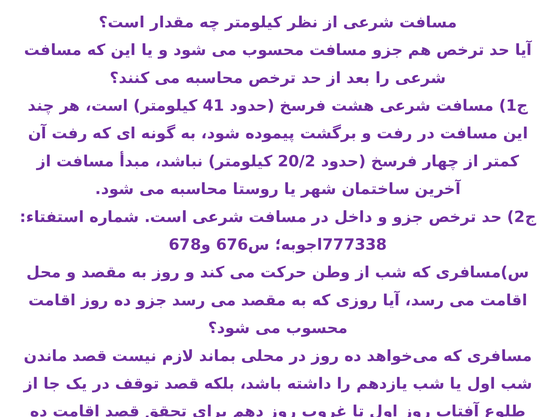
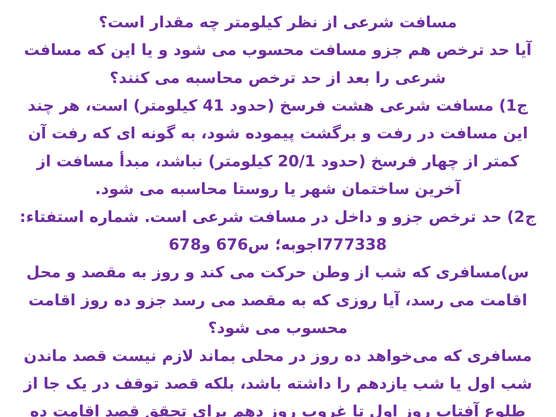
20/2: 20/2 -> 20/1
